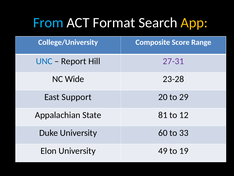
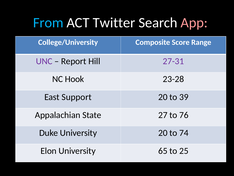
Format: Format -> Twitter
App colour: yellow -> pink
UNC colour: blue -> purple
Wide: Wide -> Hook
29: 29 -> 39
81: 81 -> 27
12: 12 -> 76
University 60: 60 -> 20
33: 33 -> 74
49: 49 -> 65
19: 19 -> 25
